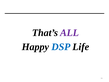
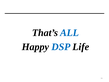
ALL colour: purple -> blue
